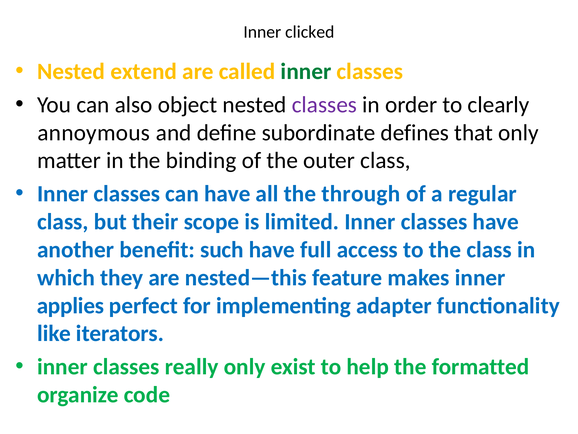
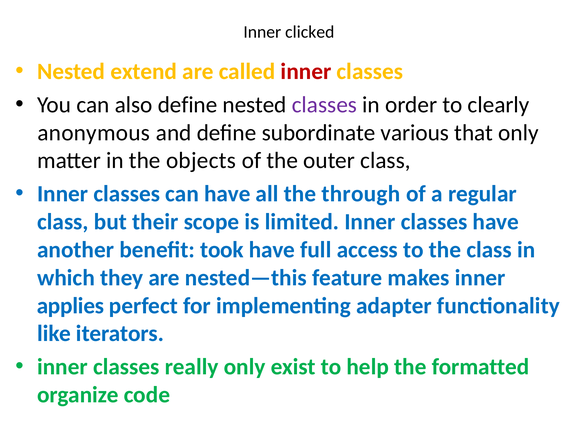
inner at (306, 71) colour: green -> red
also object: object -> define
annoymous: annoymous -> anonymous
defines: defines -> various
binding: binding -> objects
such: such -> took
